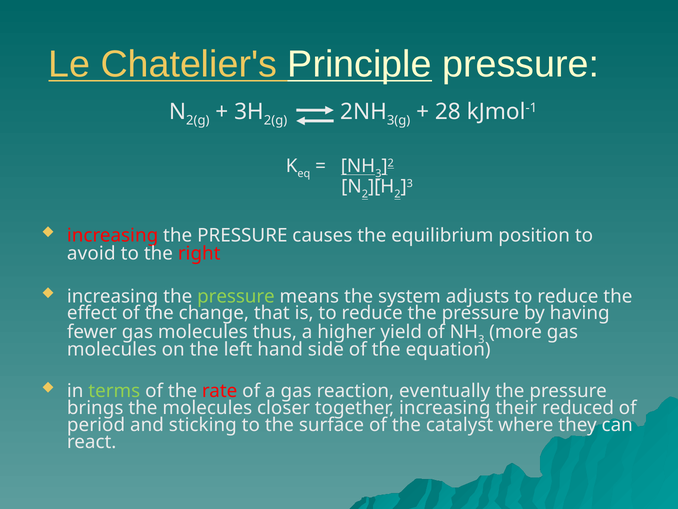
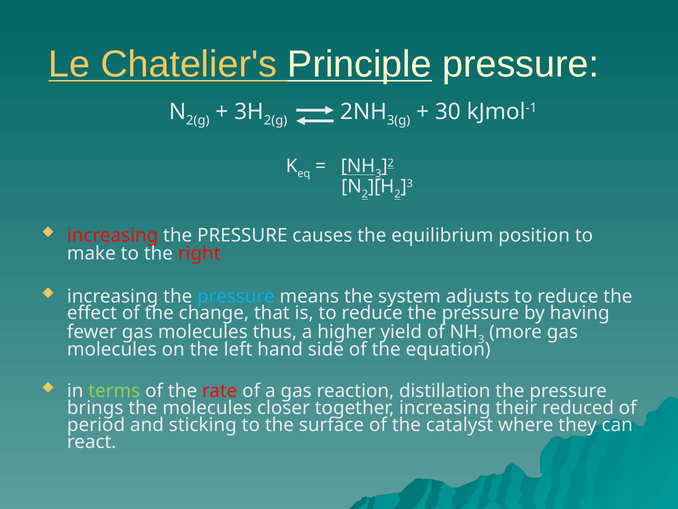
28: 28 -> 30
avoid: avoid -> make
pressure at (236, 296) colour: light green -> light blue
eventually: eventually -> distillation
